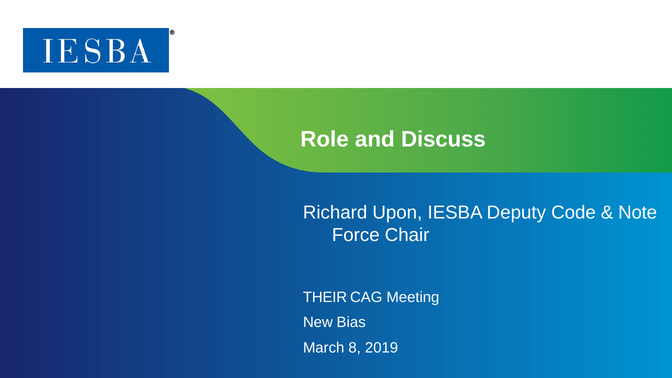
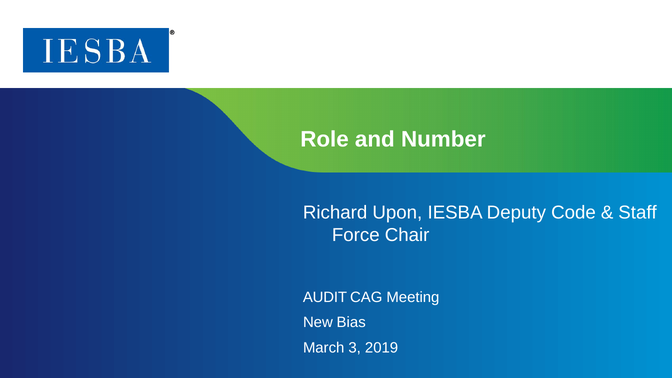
Discuss: Discuss -> Number
Note: Note -> Staff
THEIR: THEIR -> AUDIT
8: 8 -> 3
